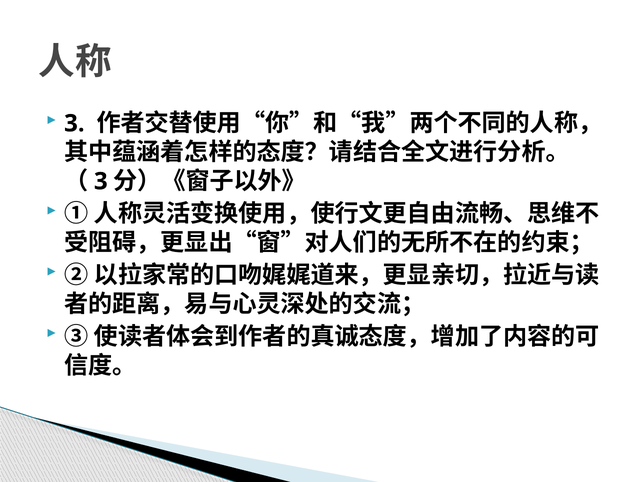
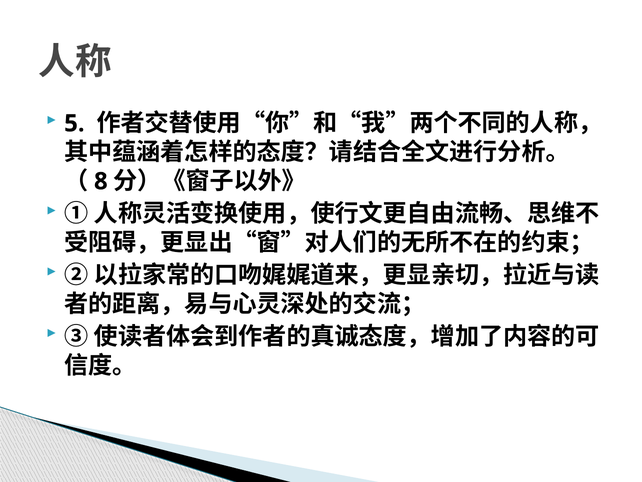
3 at (74, 123): 3 -> 5
3 at (101, 181): 3 -> 8
